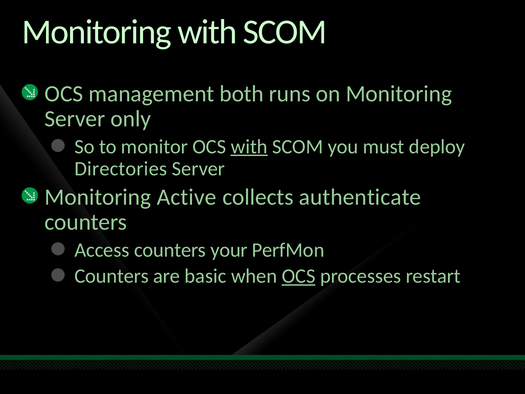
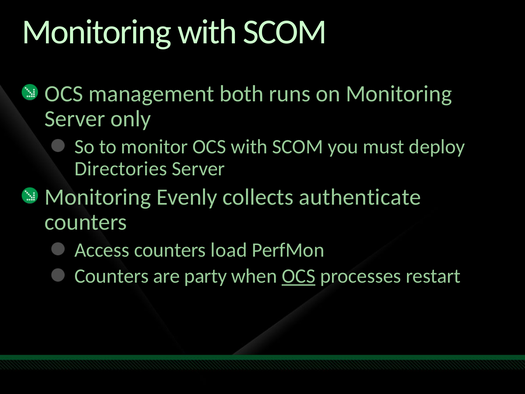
with at (249, 147) underline: present -> none
Active: Active -> Evenly
your: your -> load
basic: basic -> party
